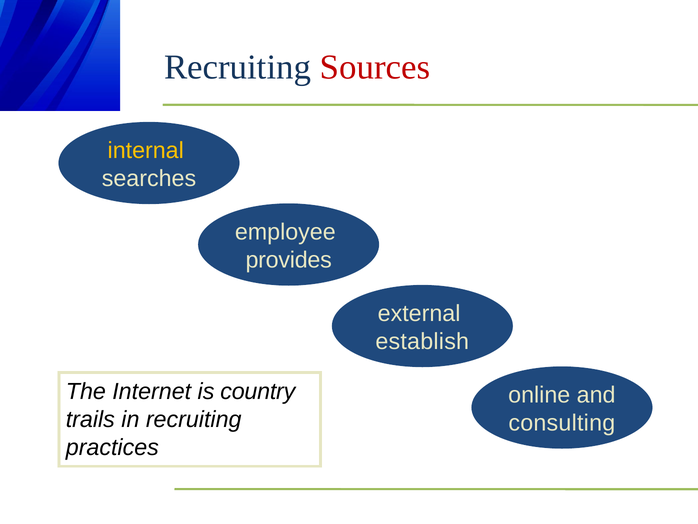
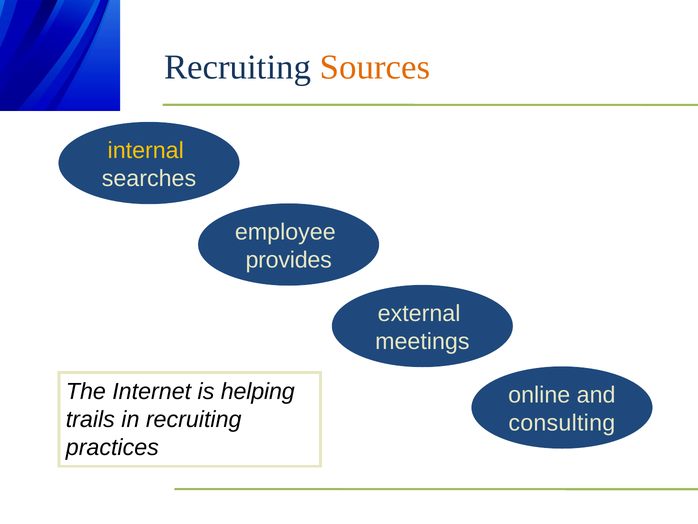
Sources colour: red -> orange
establish: establish -> meetings
country: country -> helping
